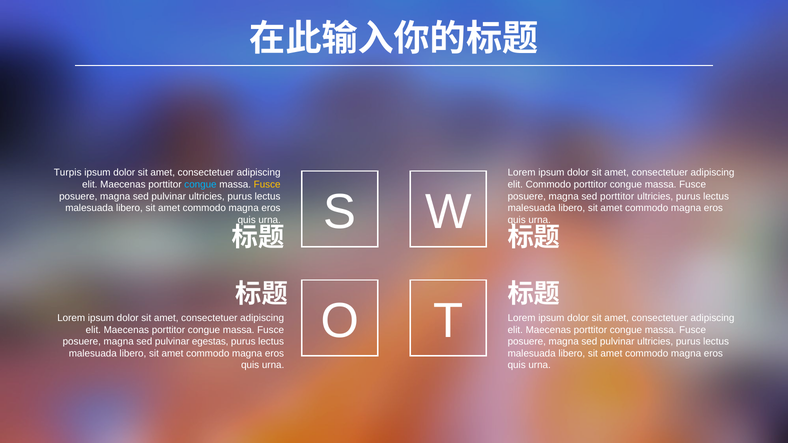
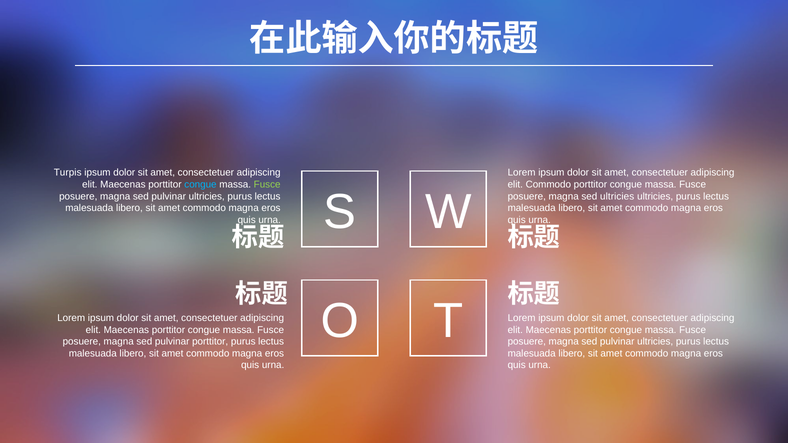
Fusce at (267, 185) colour: yellow -> light green
sed porttitor: porttitor -> ultricies
pulvinar egestas: egestas -> porttitor
